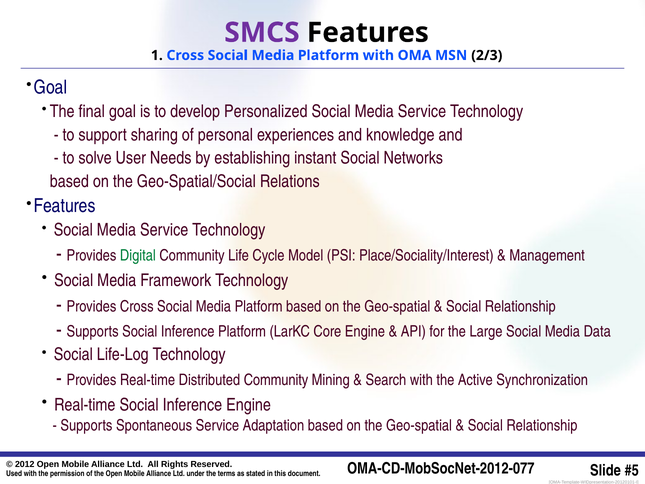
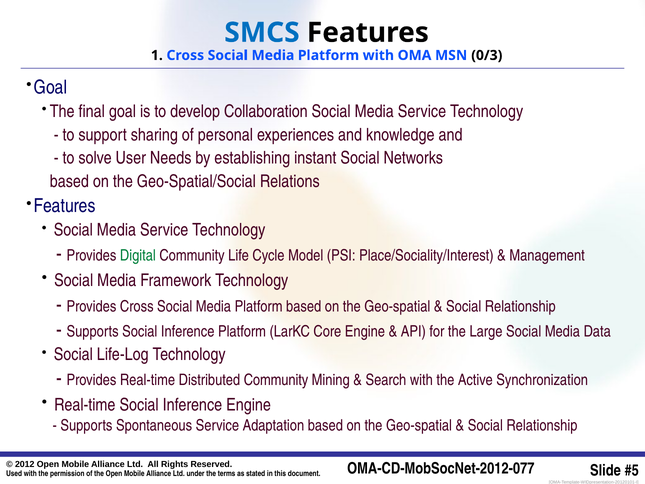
SMCS colour: purple -> blue
2/3: 2/3 -> 0/3
Personalized: Personalized -> Collaboration
